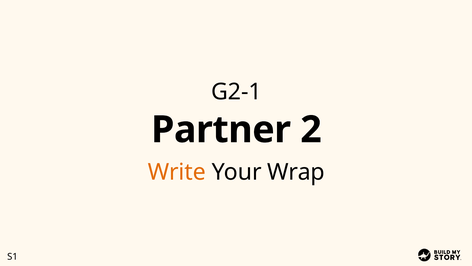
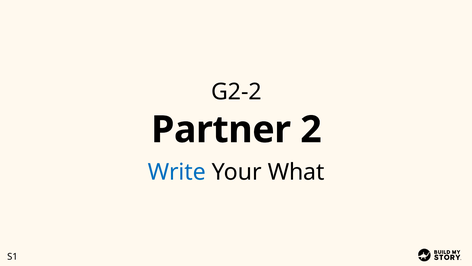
G2-1: G2-1 -> G2-2
Write colour: orange -> blue
Wrap: Wrap -> What
